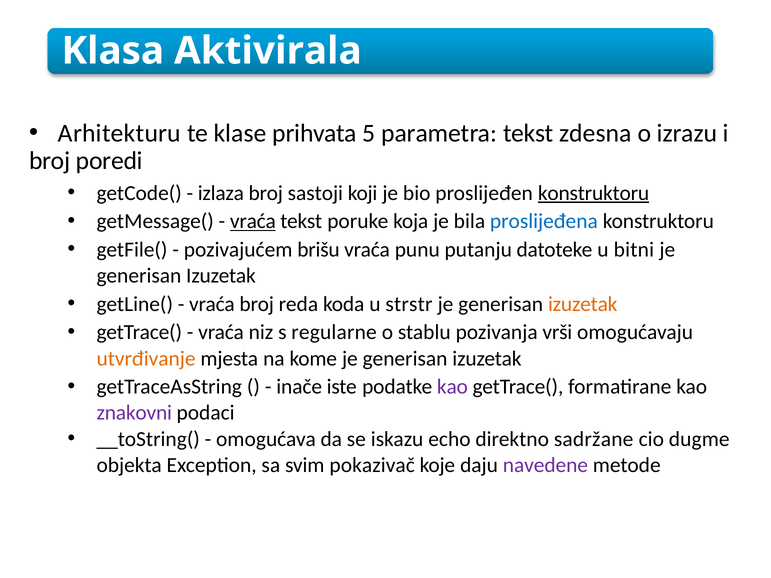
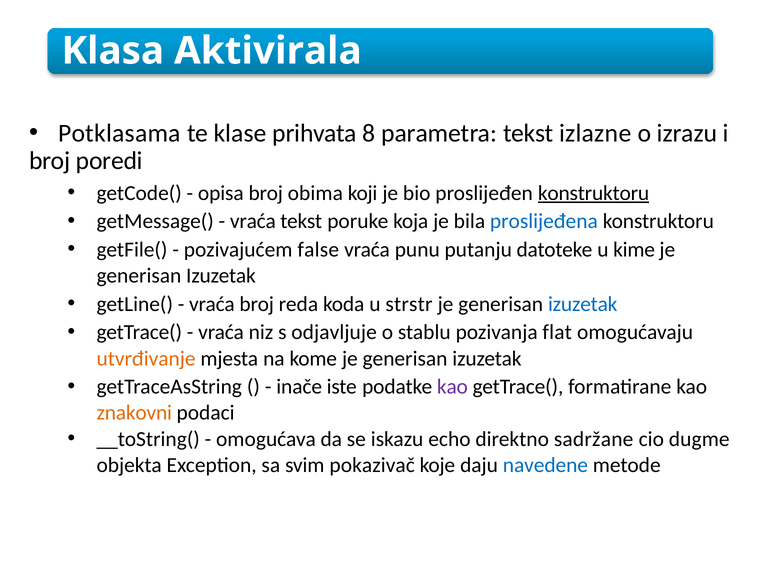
Arhitekturu: Arhitekturu -> Potklasama
5: 5 -> 8
zdesna: zdesna -> izlazne
izlaza: izlaza -> opisa
sastoji: sastoji -> obima
vraća at (253, 221) underline: present -> none
brišu: brišu -> false
bitni: bitni -> kime
izuzetak at (583, 304) colour: orange -> blue
regularne: regularne -> odjavljuje
vrši: vrši -> flat
znakovni colour: purple -> orange
navedene colour: purple -> blue
